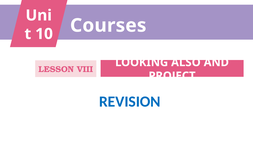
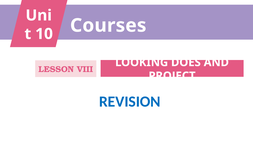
ALSO: ALSO -> DOES
